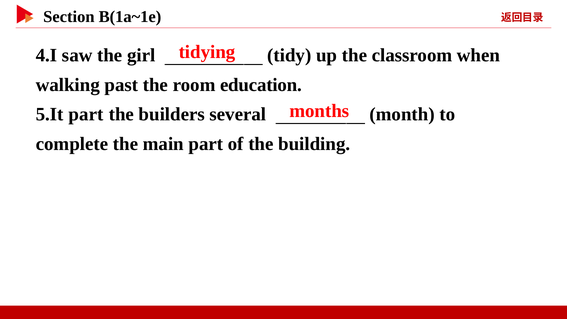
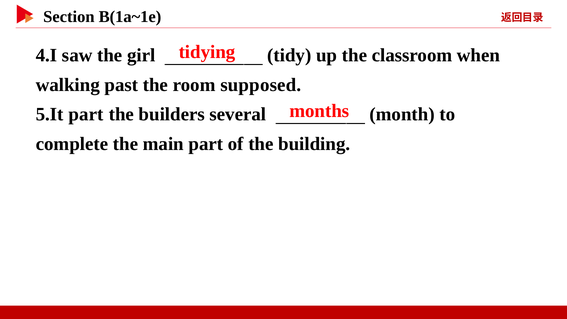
education: education -> supposed
